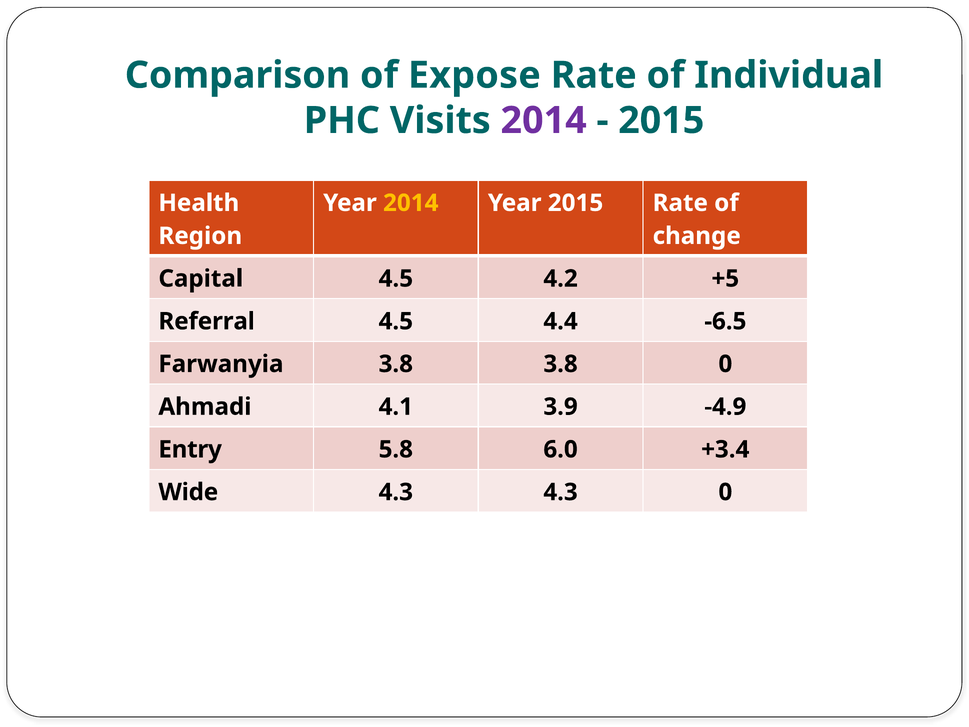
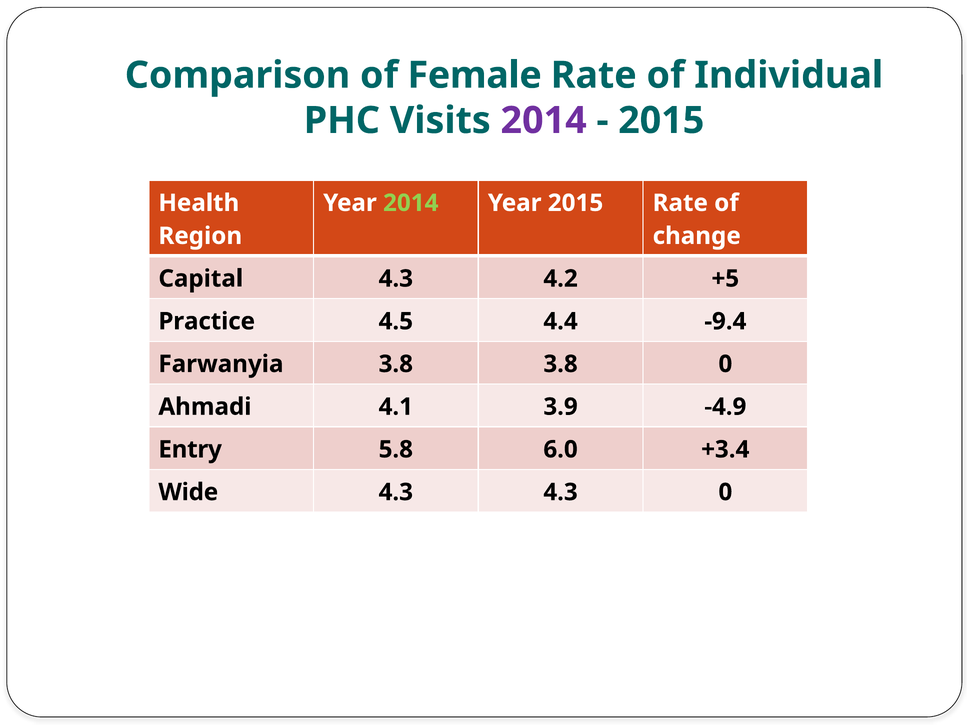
Expose: Expose -> Female
2014 at (411, 203) colour: yellow -> light green
Capital 4.5: 4.5 -> 4.3
Referral: Referral -> Practice
-6.5: -6.5 -> -9.4
